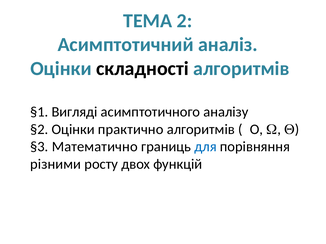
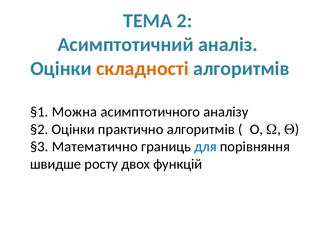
складності colour: black -> orange
Вигляді: Вигляді -> Можна
різними: різними -> швидше
